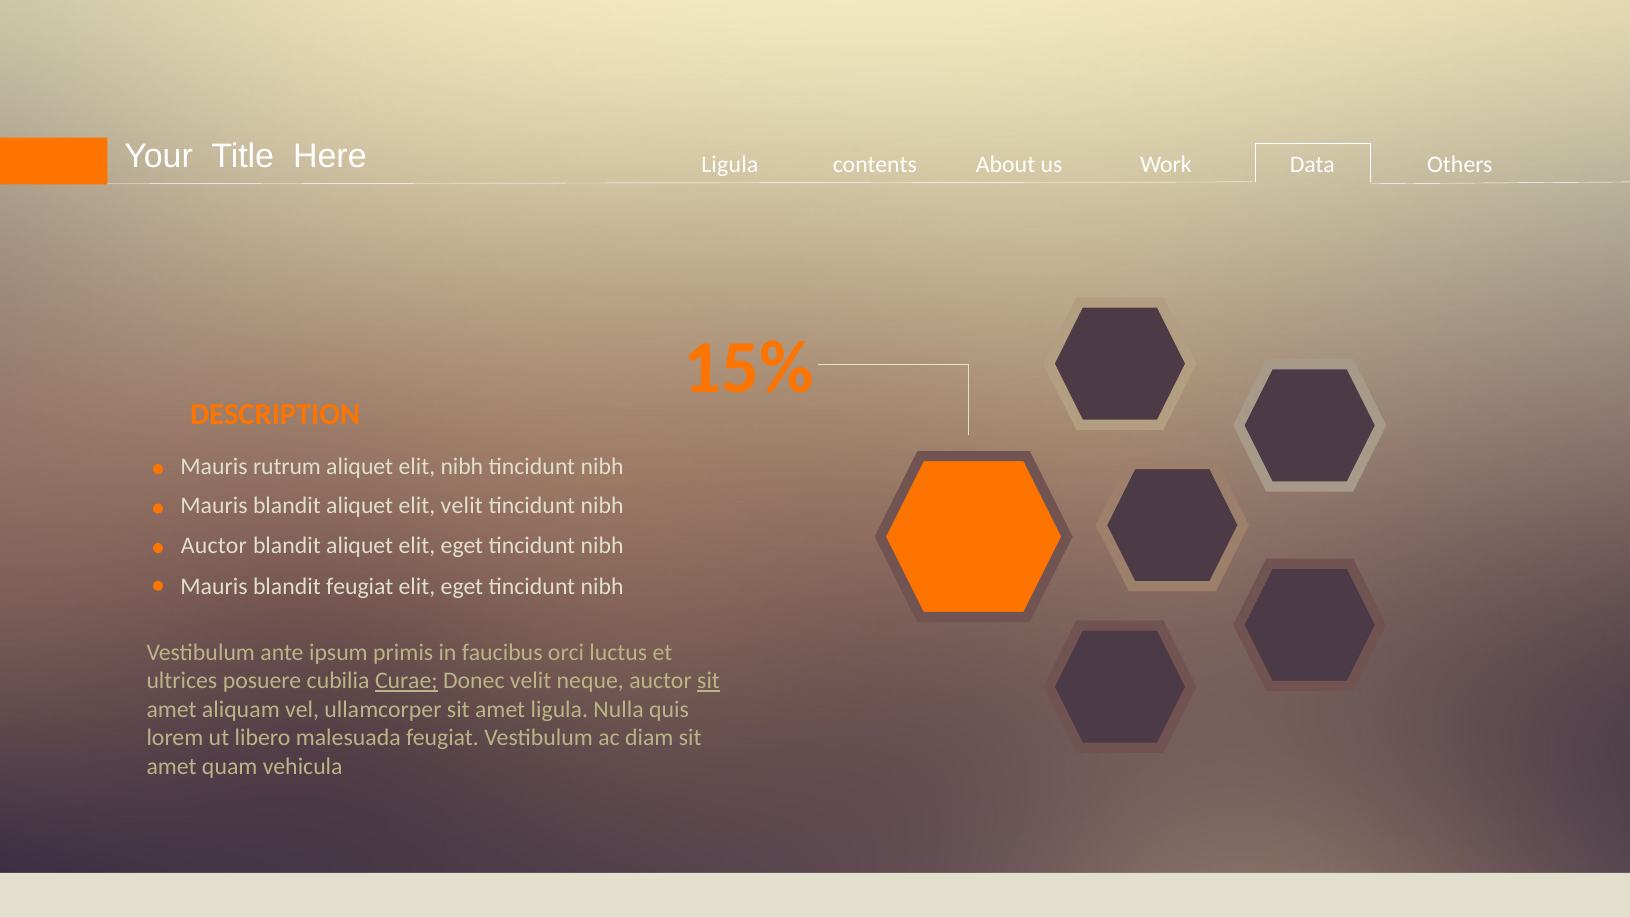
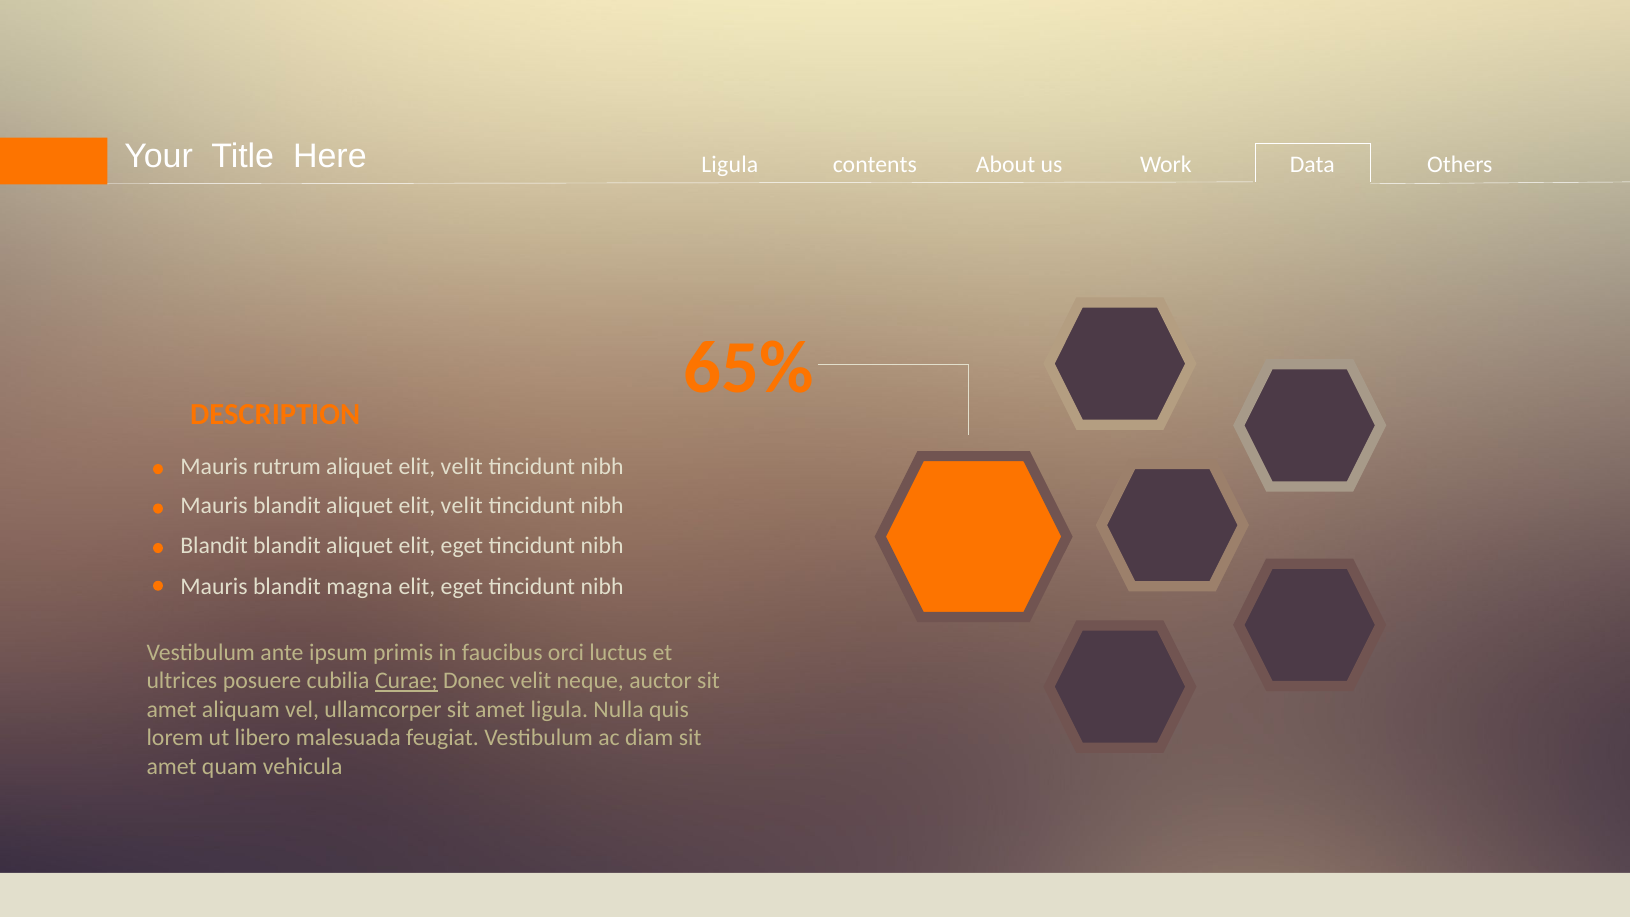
15%: 15% -> 65%
nibh at (462, 466): nibh -> velit
Auctor at (214, 545): Auctor -> Blandit
blandit feugiat: feugiat -> magna
sit at (709, 681) underline: present -> none
